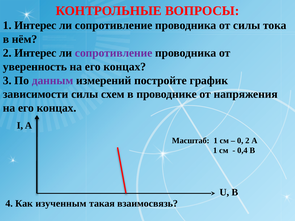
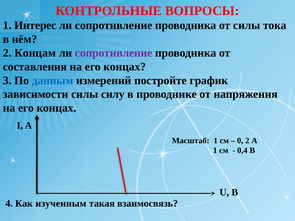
2 Интерес: Интерес -> Концам
уверенность: уверенность -> составления
данным colour: purple -> blue
схем: схем -> силу
